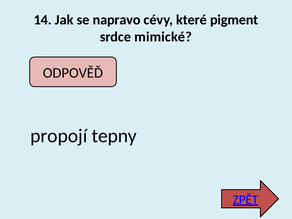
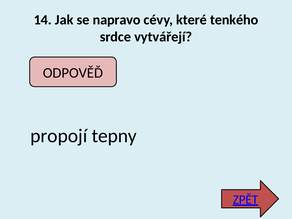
pigment: pigment -> tenkého
mimické: mimické -> vytvářejí
